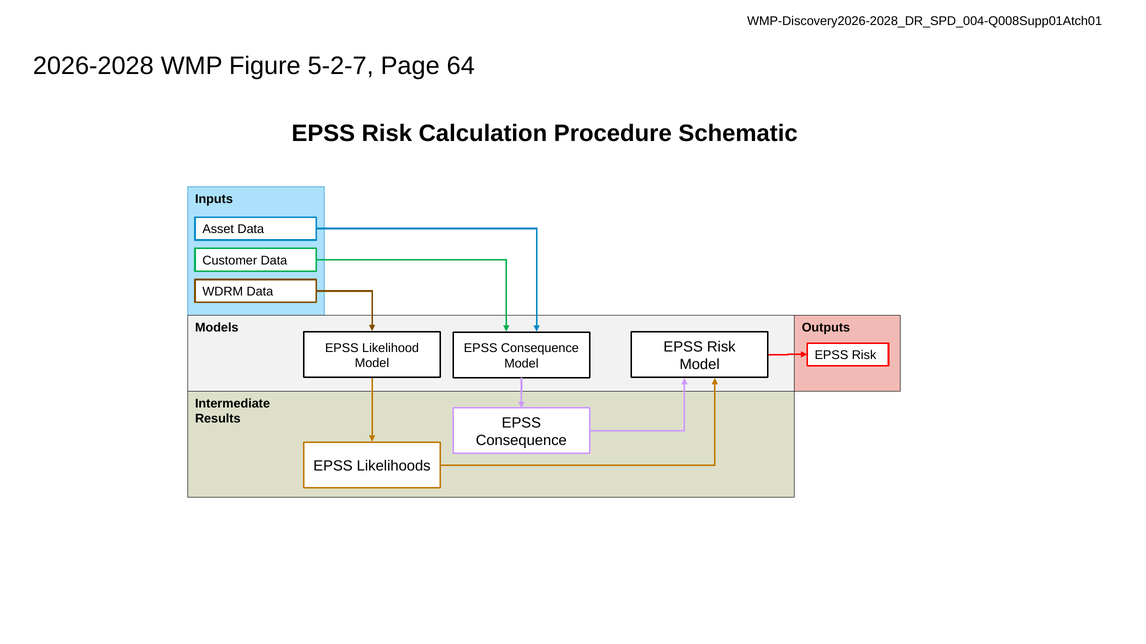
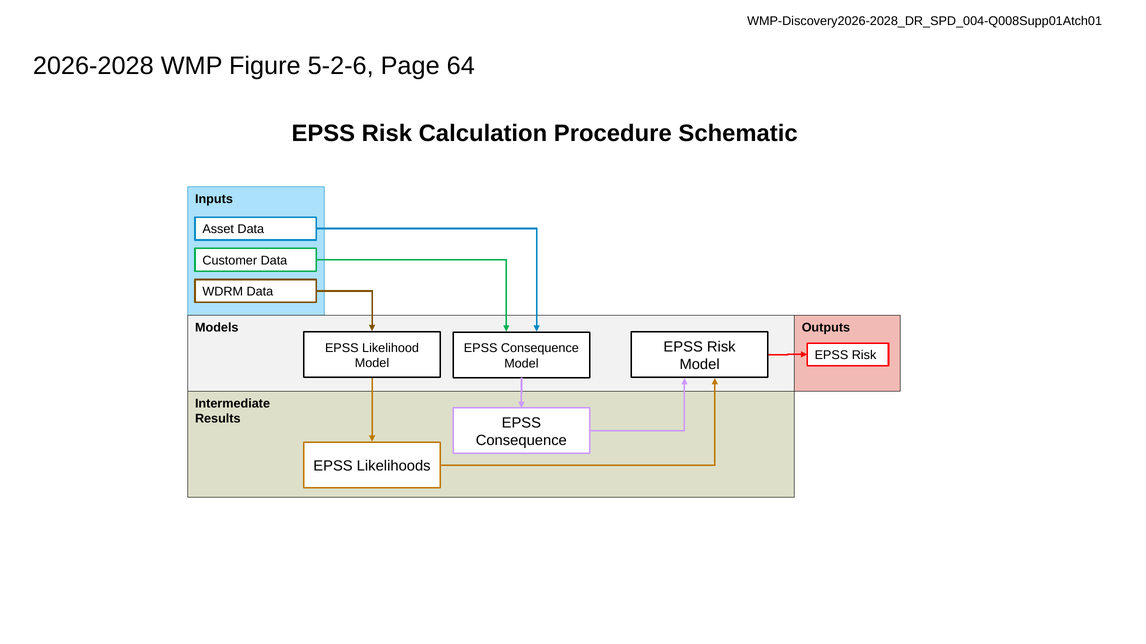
5-2-7: 5-2-7 -> 5-2-6
